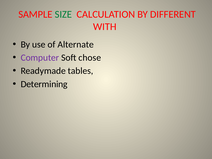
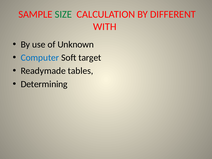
Alternate: Alternate -> Unknown
Computer colour: purple -> blue
chose: chose -> target
